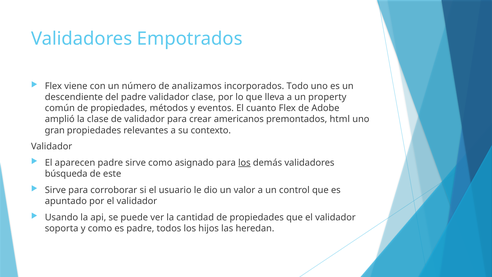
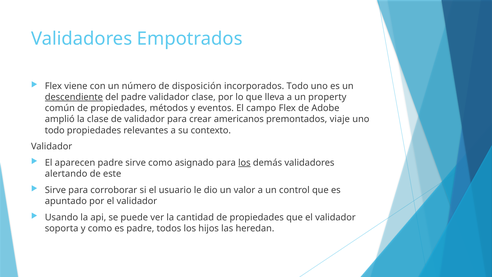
analizamos: analizamos -> disposición
descendiente underline: none -> present
cuanto: cuanto -> campo
html: html -> viaje
gran at (55, 130): gran -> todo
búsqueda: búsqueda -> alertando
